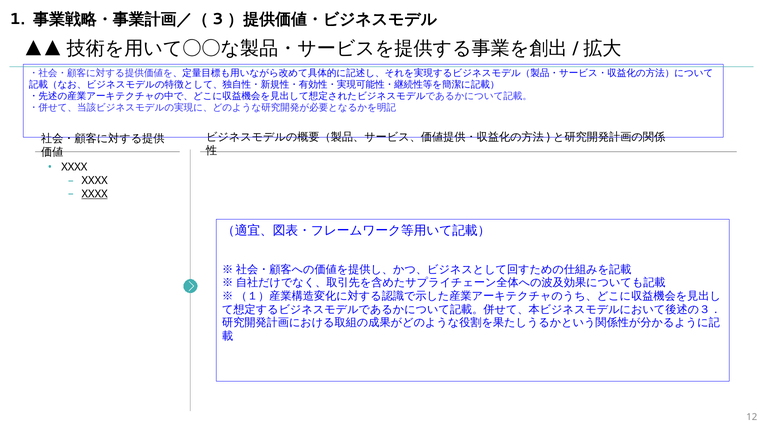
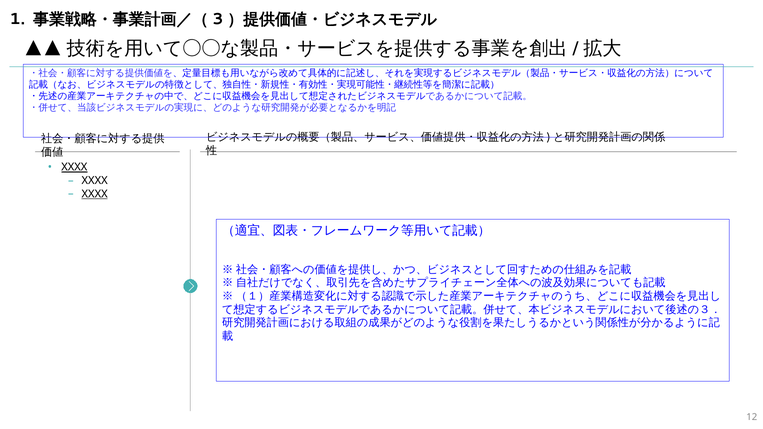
XXXX at (74, 167) underline: none -> present
